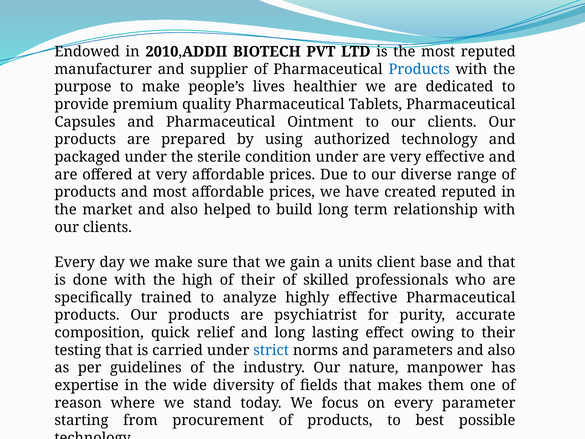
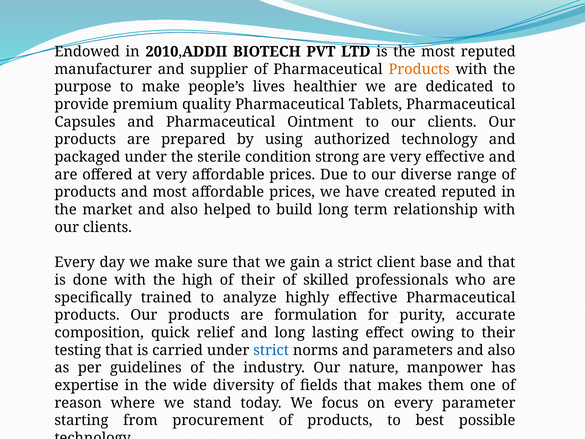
Products at (419, 69) colour: blue -> orange
condition under: under -> strong
a units: units -> strict
psychiatrist: psychiatrist -> formulation
